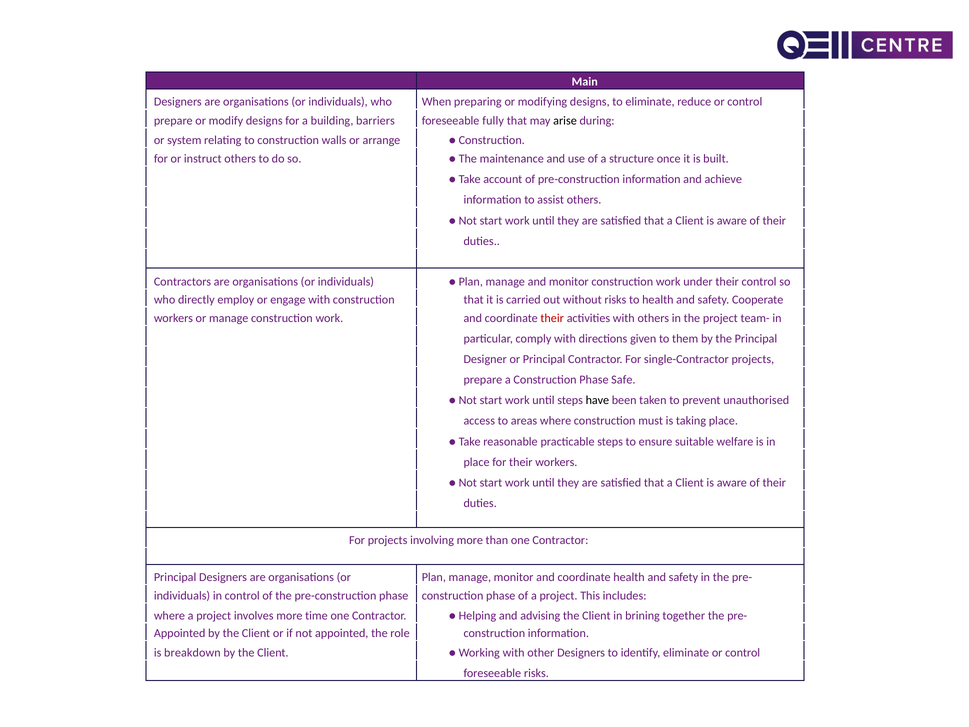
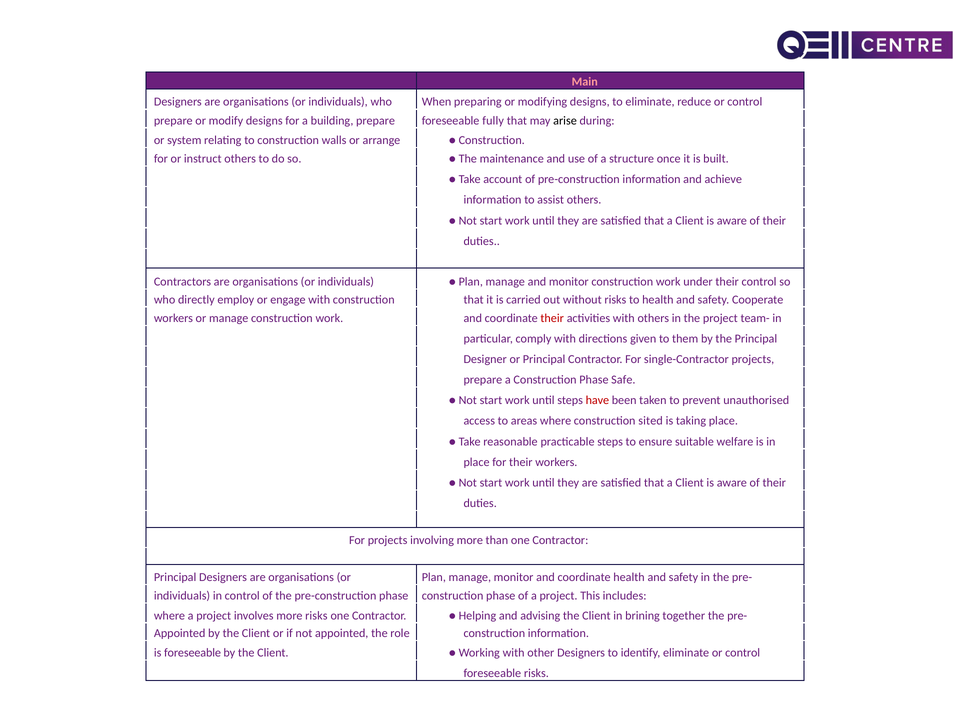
Main colour: white -> pink
building barriers: barriers -> prepare
have colour: black -> red
must: must -> sited
more time: time -> risks
is breakdown: breakdown -> foreseeable
